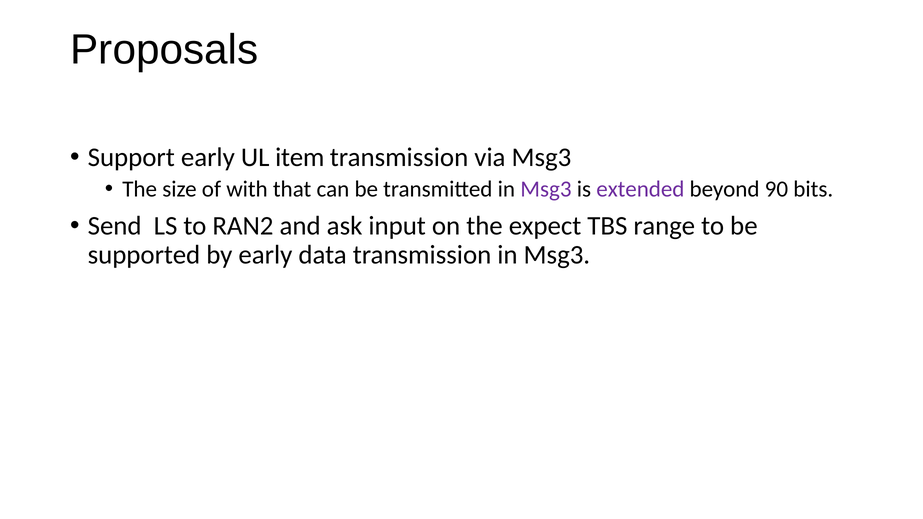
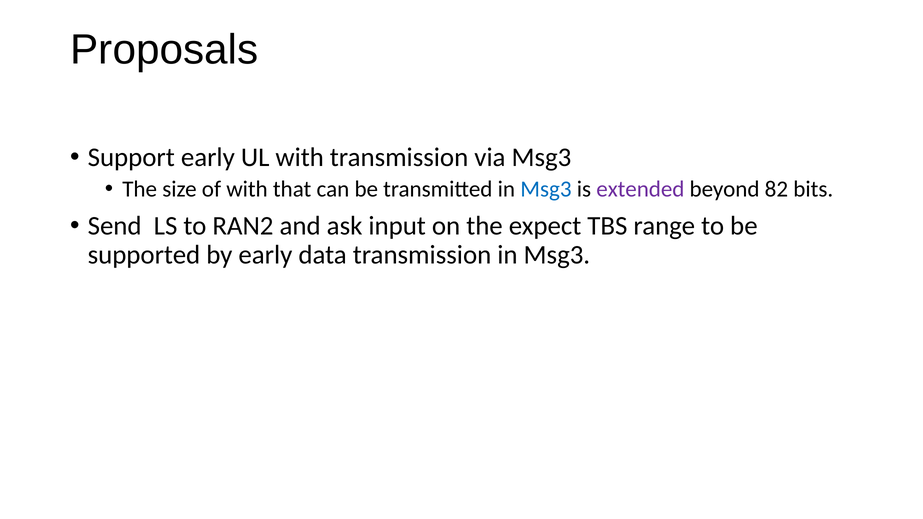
UL item: item -> with
Msg3 at (546, 189) colour: purple -> blue
90: 90 -> 82
